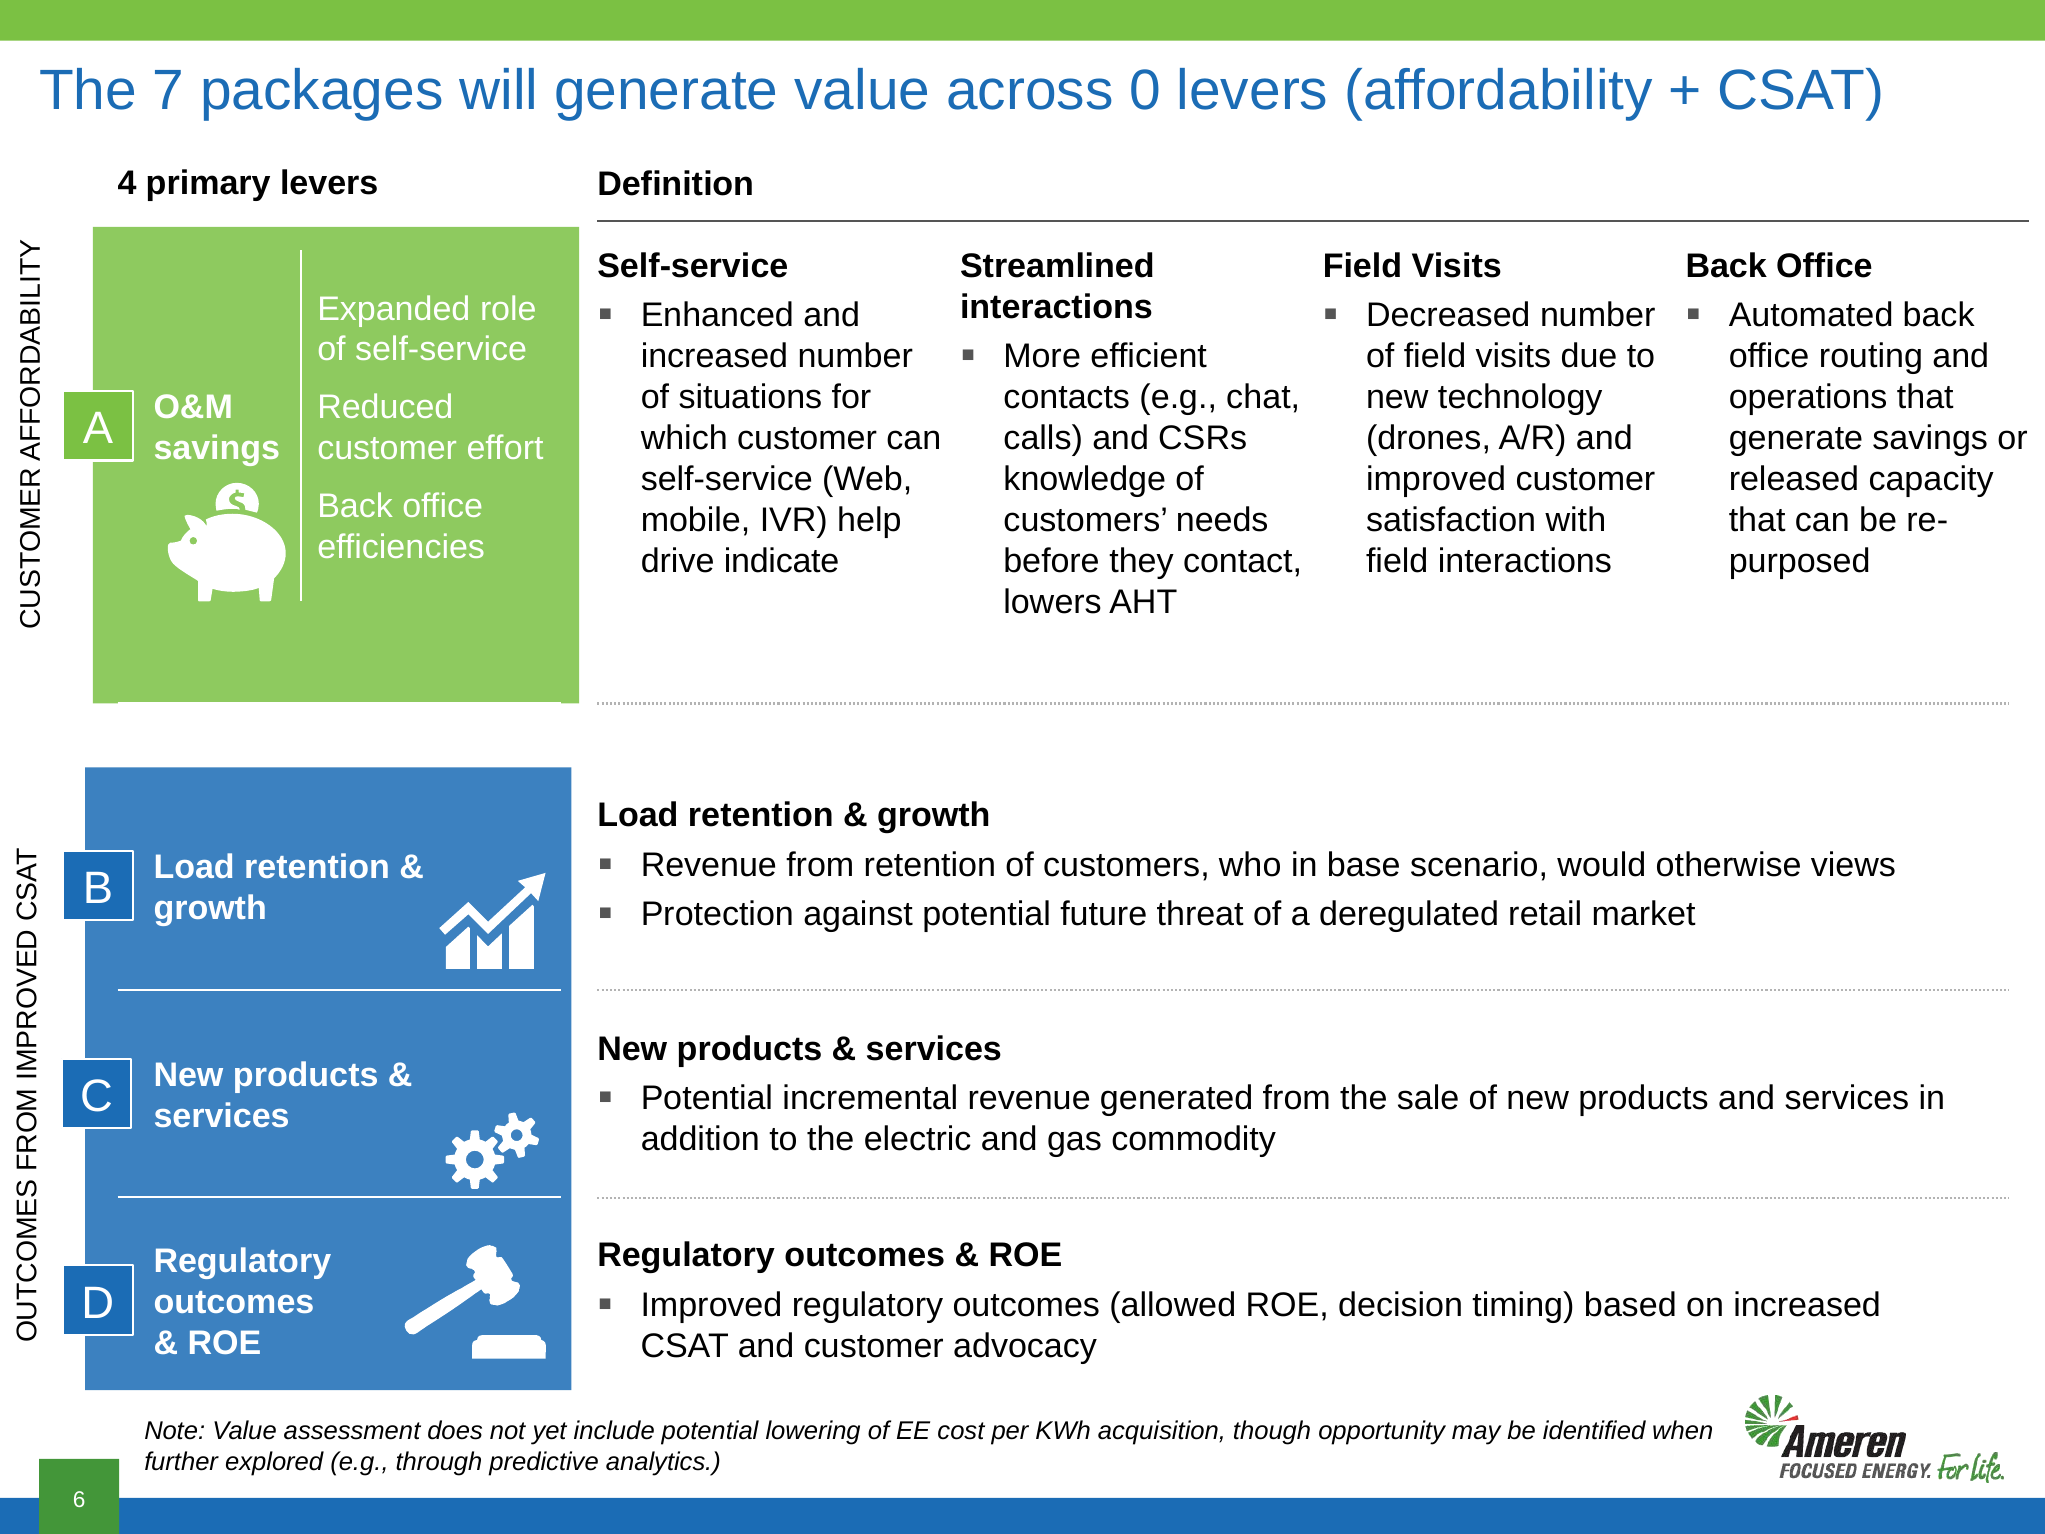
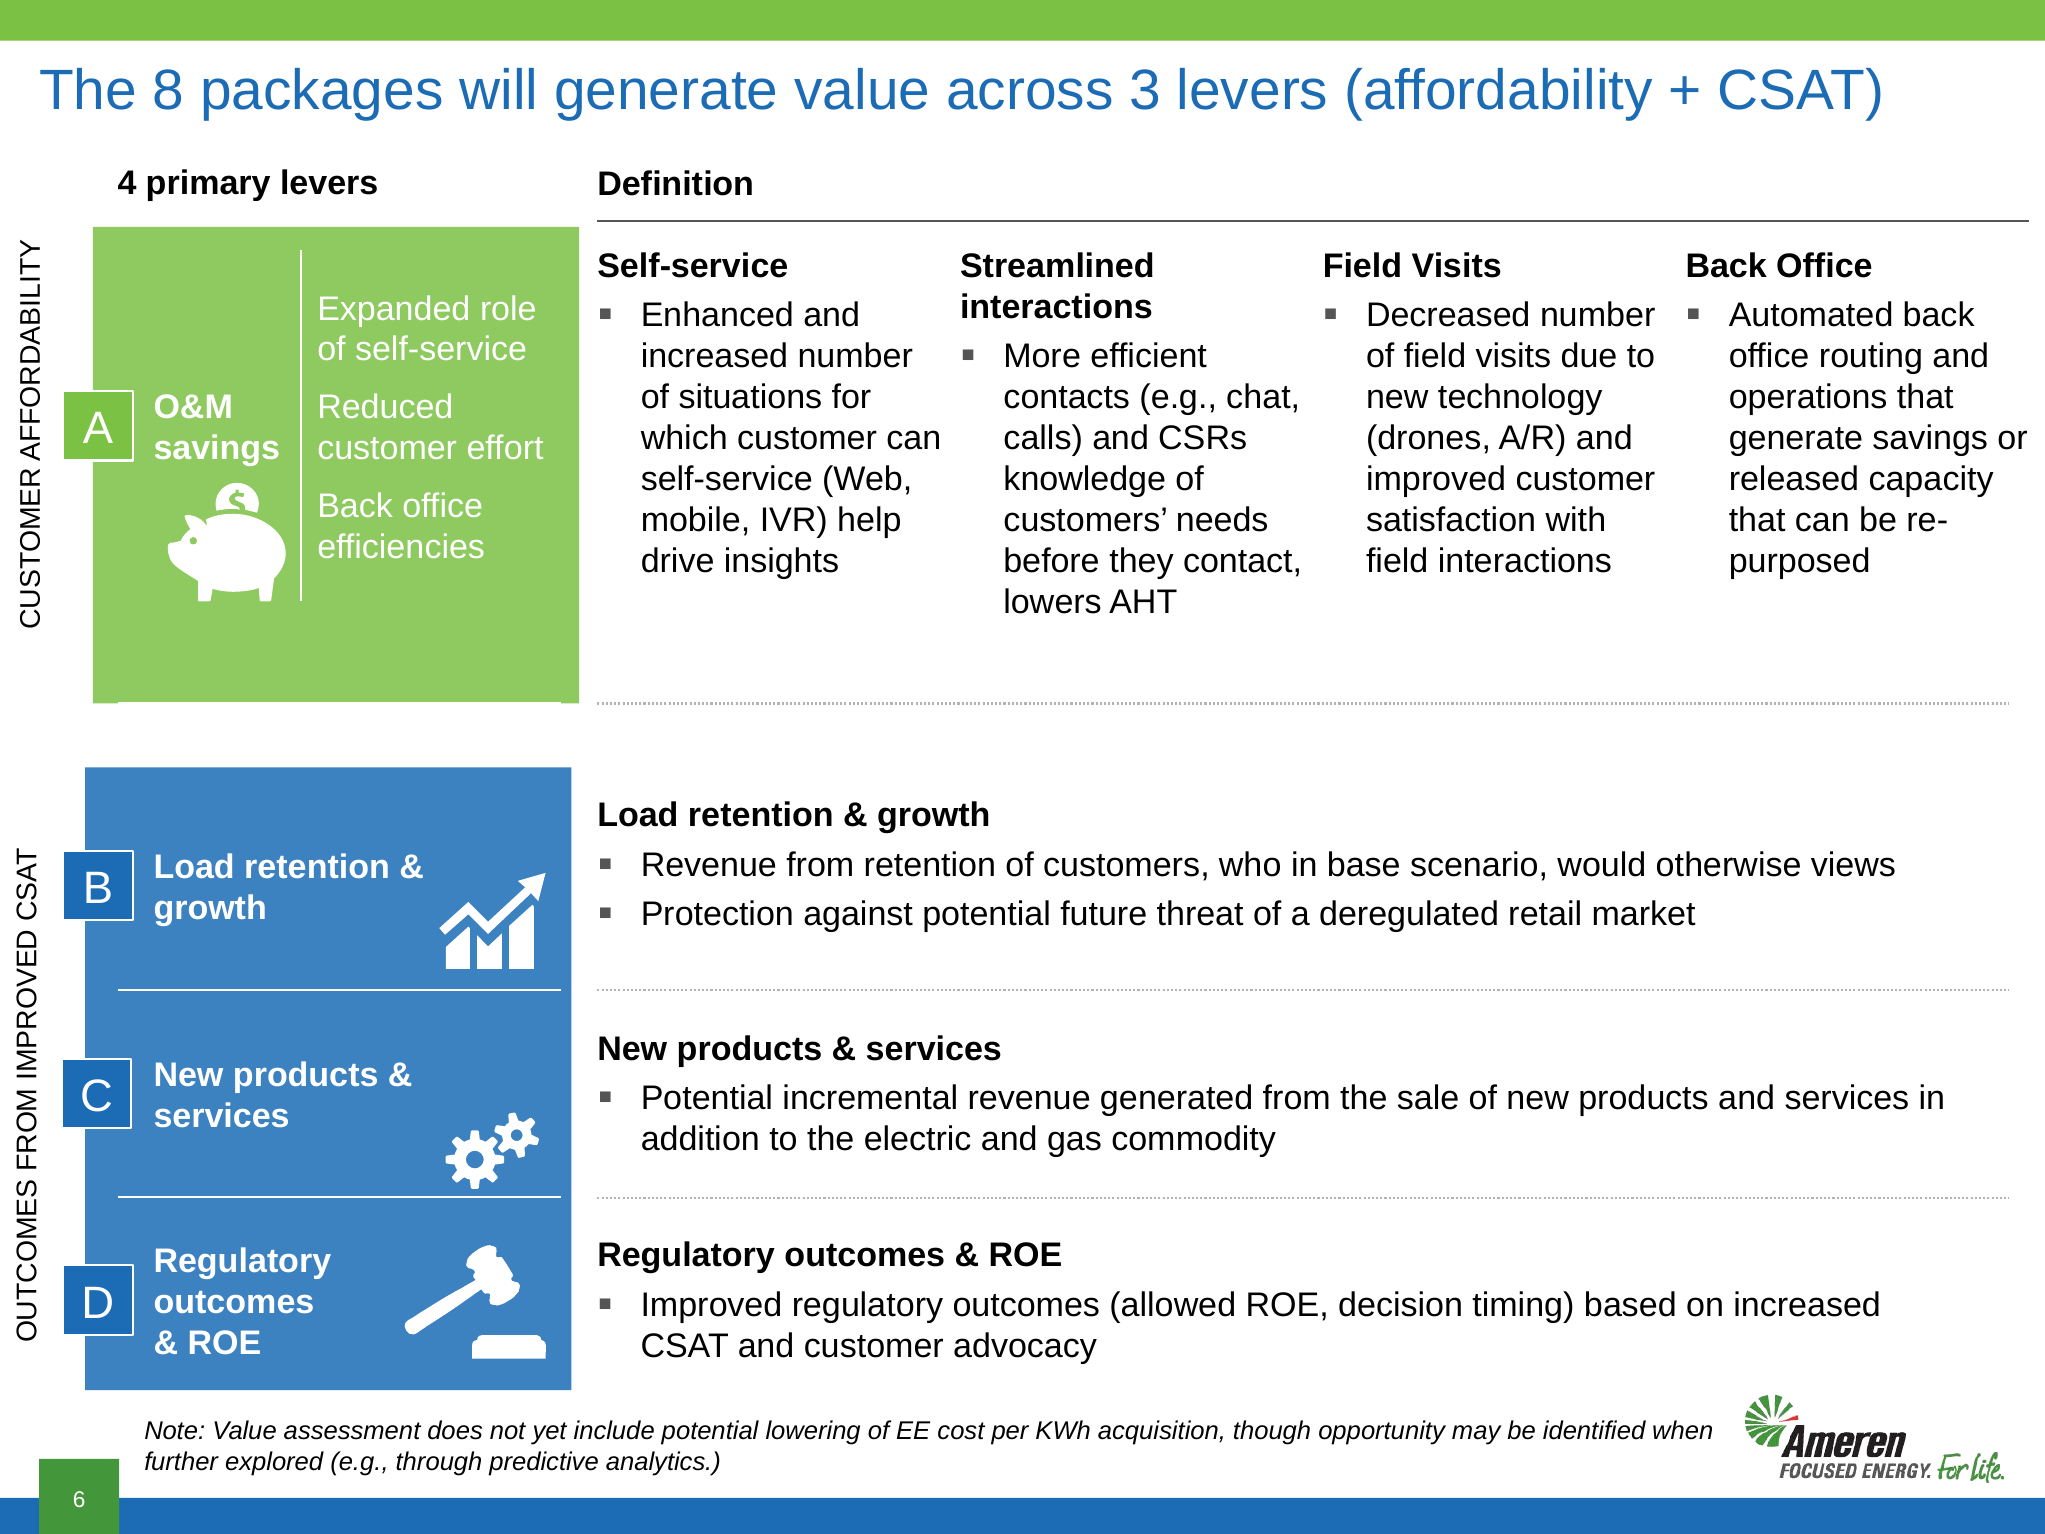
7: 7 -> 8
0: 0 -> 3
indicate: indicate -> insights
